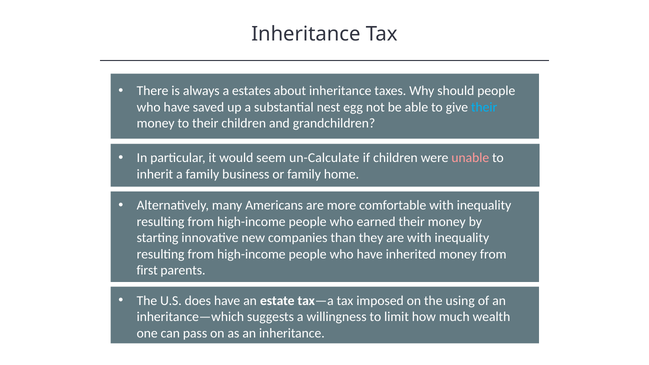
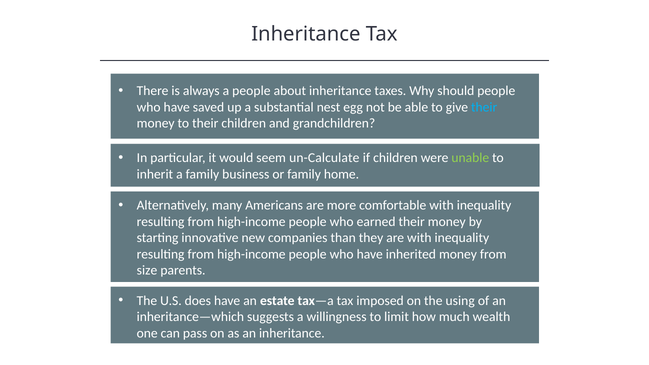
a estates: estates -> people
unable colour: pink -> light green
first: first -> size
